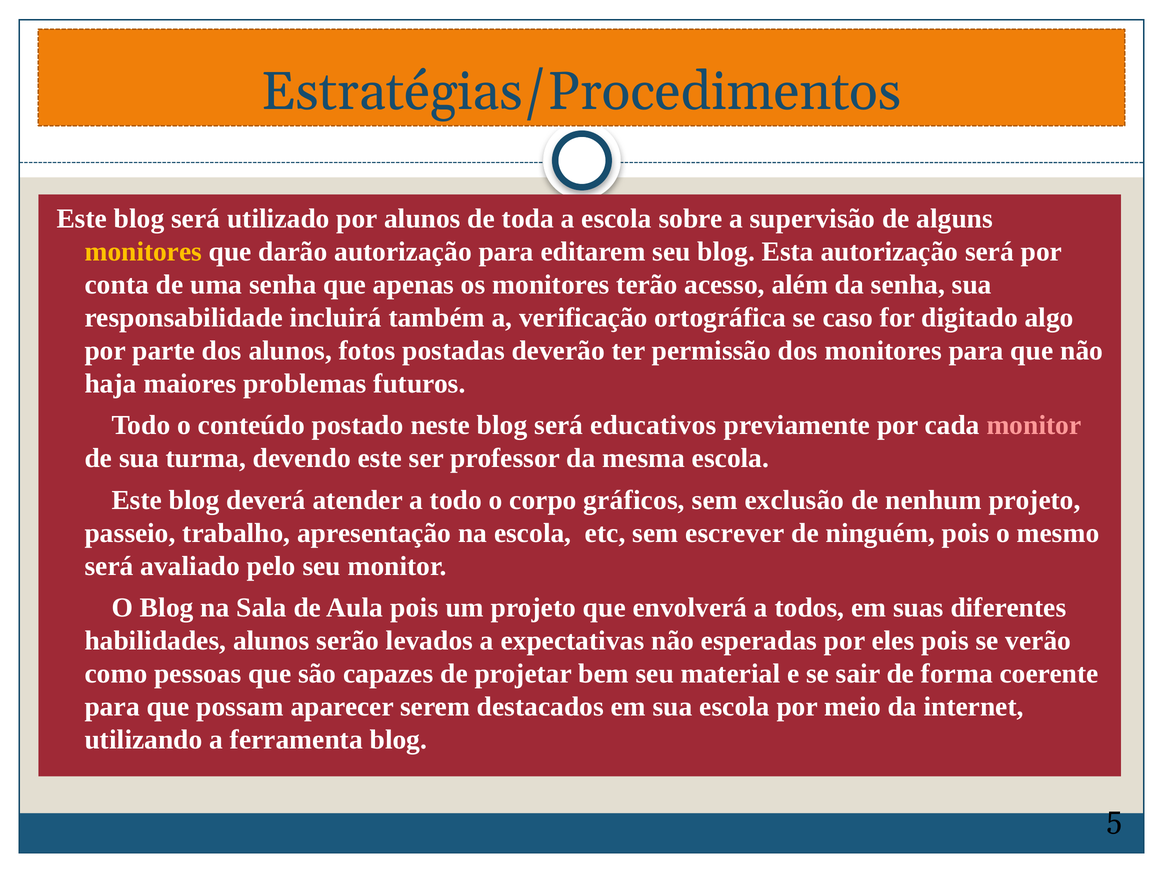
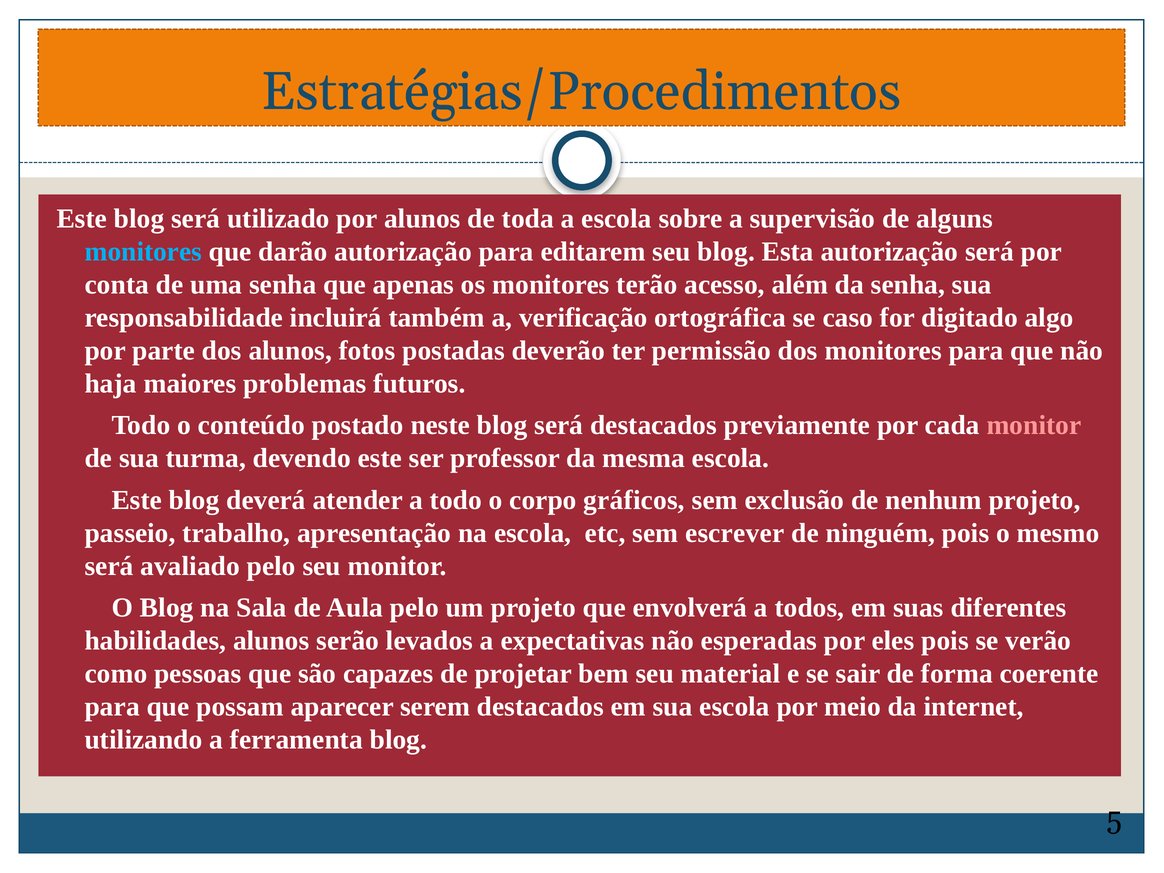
monitores at (143, 252) colour: yellow -> light blue
será educativos: educativos -> destacados
Aula pois: pois -> pelo
